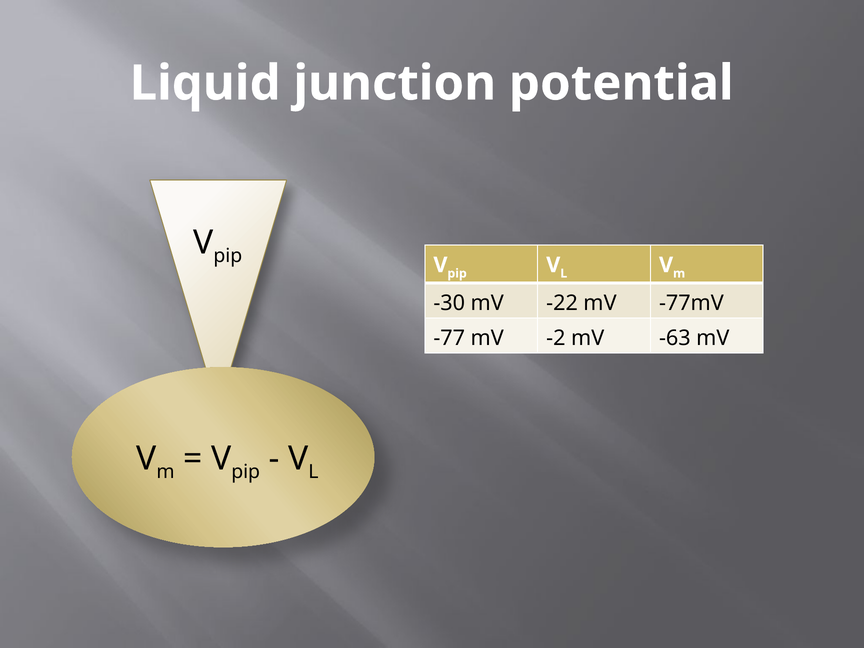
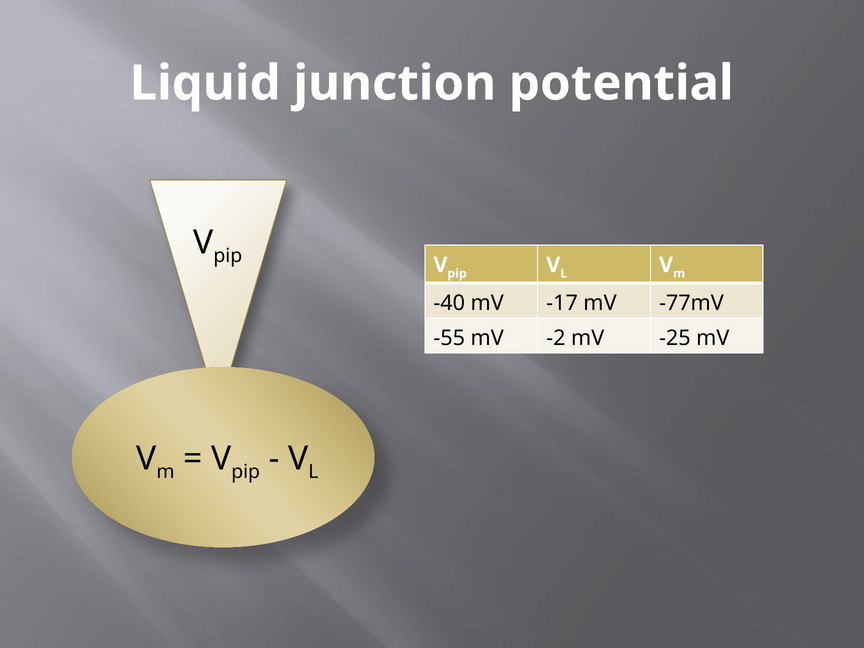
-30: -30 -> -40
-22: -22 -> -17
-77: -77 -> -55
-63: -63 -> -25
